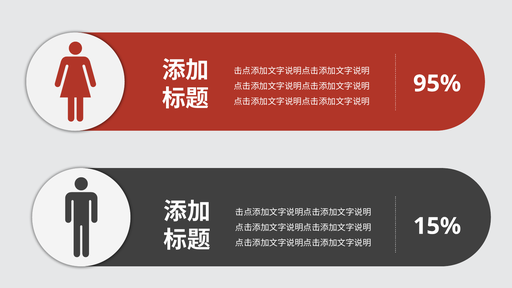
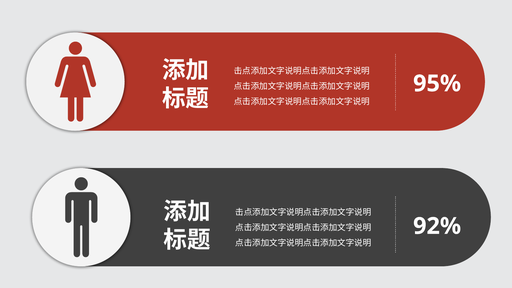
15%: 15% -> 92%
